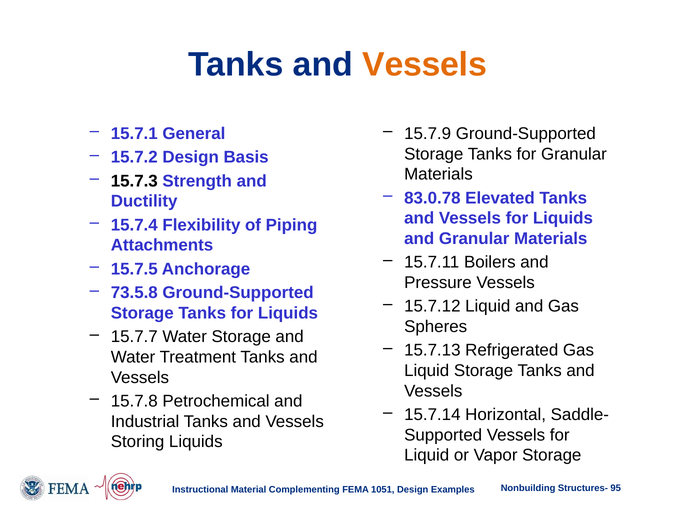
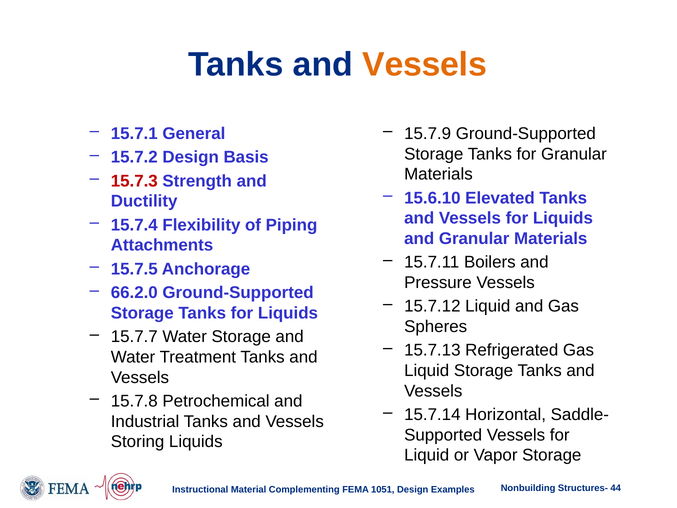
15.7.3 colour: black -> red
83.0.78: 83.0.78 -> 15.6.10
73.5.8: 73.5.8 -> 66.2.0
95: 95 -> 44
